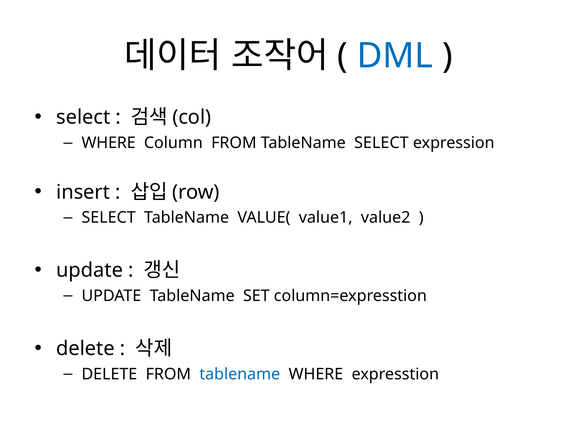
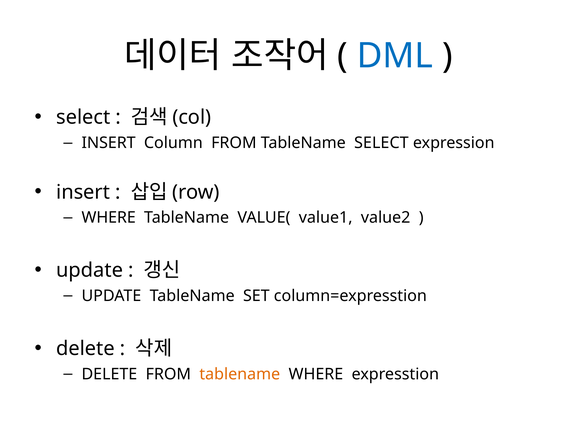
WHERE at (109, 143): WHERE -> INSERT
SELECT at (109, 217): SELECT -> WHERE
tablename at (240, 374) colour: blue -> orange
